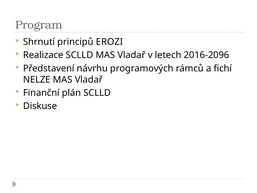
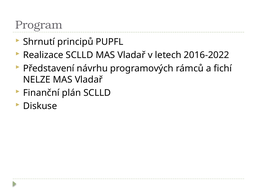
EROZI: EROZI -> PUPFL
2016-2096: 2016-2096 -> 2016-2022
